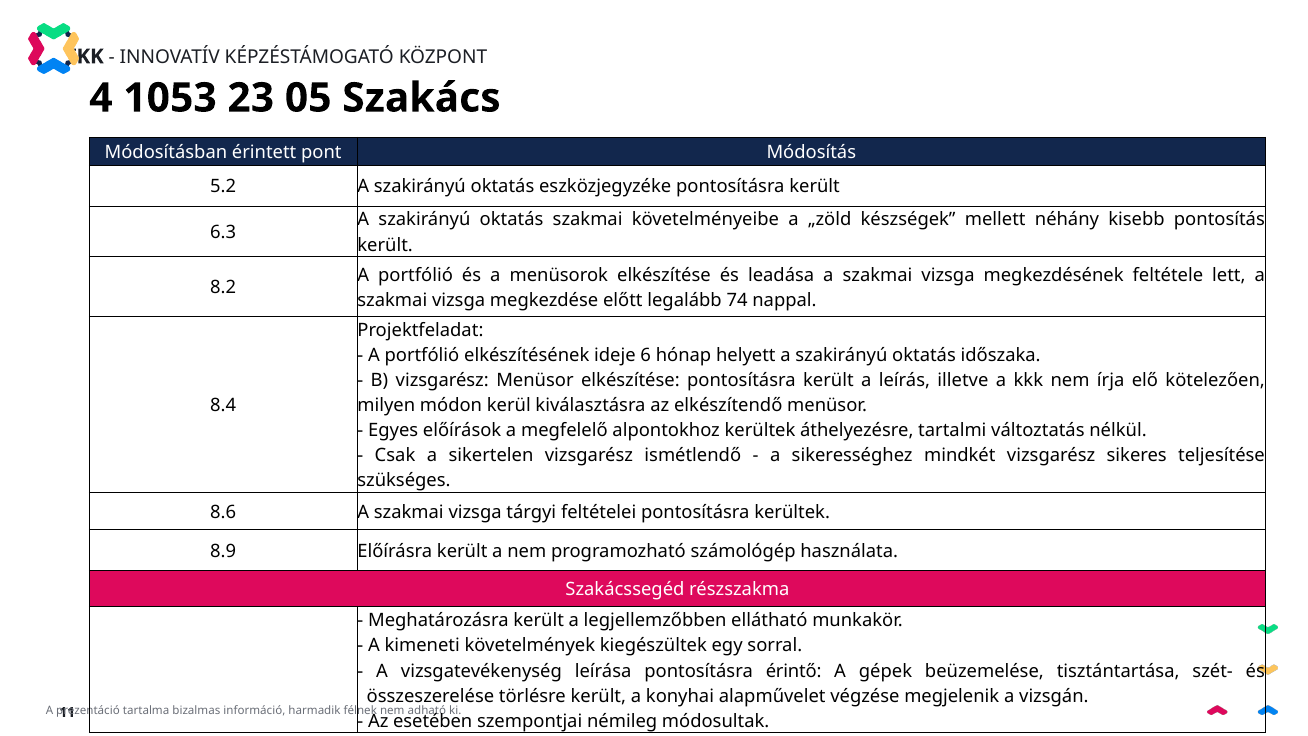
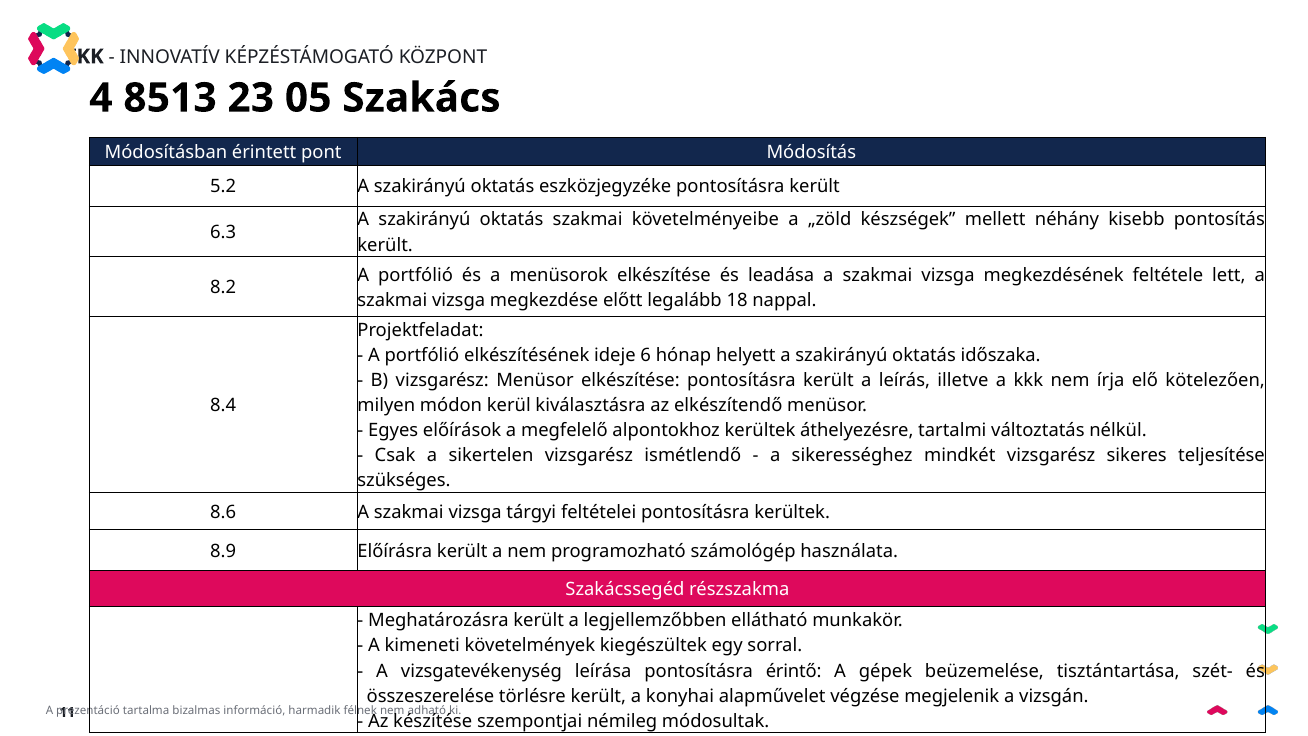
1053: 1053 -> 8513
74: 74 -> 18
esetében: esetében -> készítése
